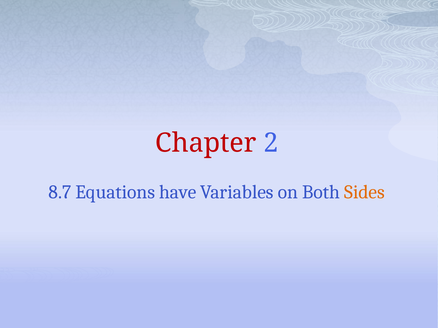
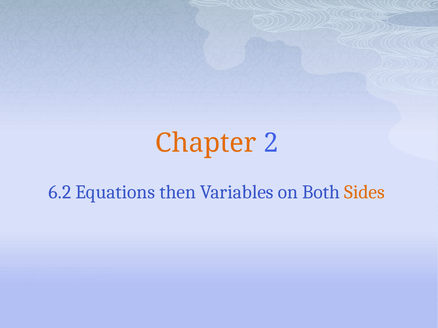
Chapter colour: red -> orange
8.7: 8.7 -> 6.2
have: have -> then
